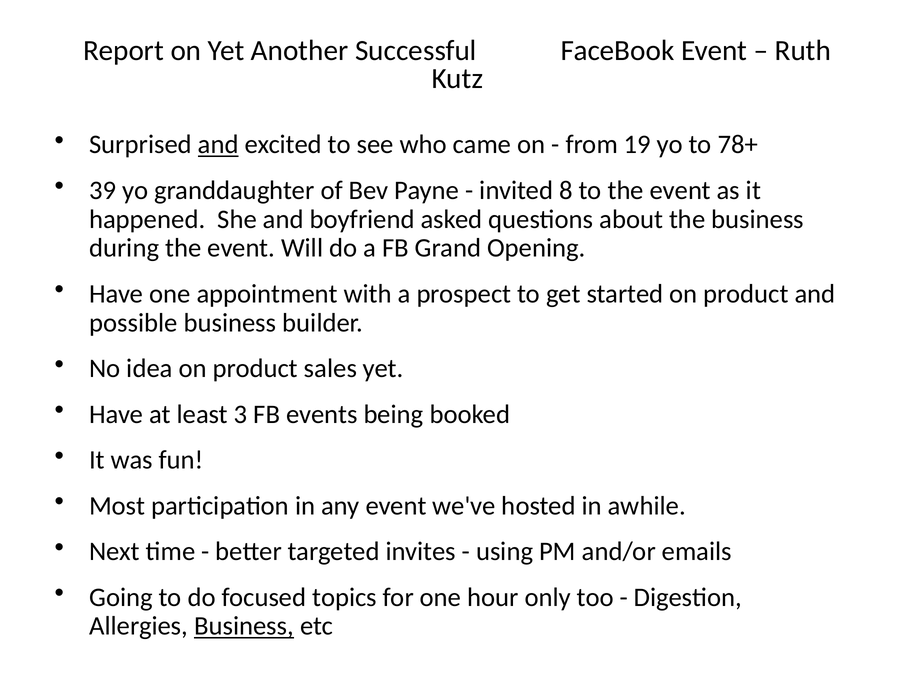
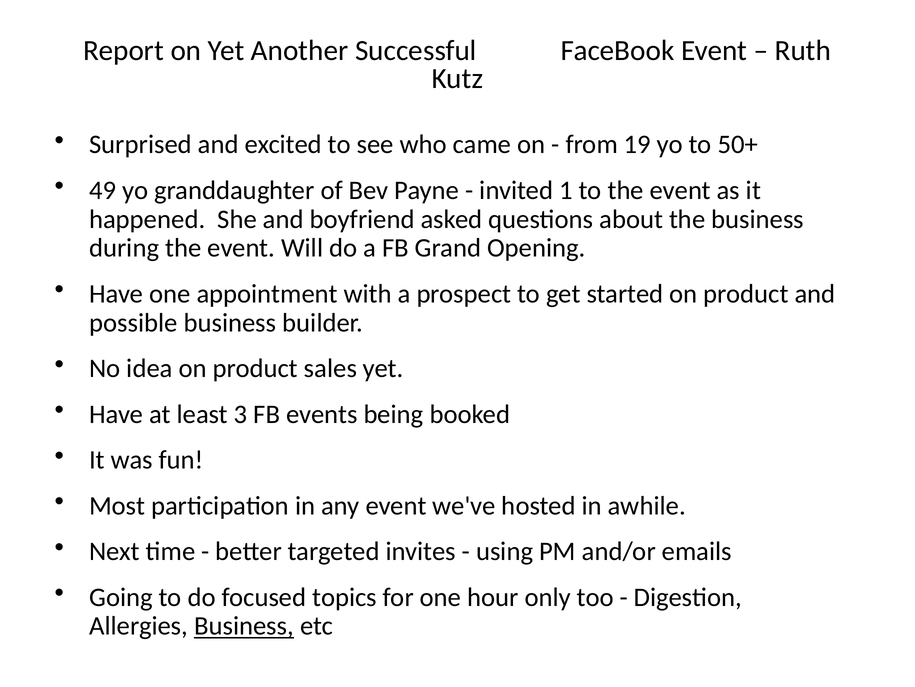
and at (218, 144) underline: present -> none
78+: 78+ -> 50+
39: 39 -> 49
8: 8 -> 1
